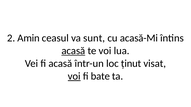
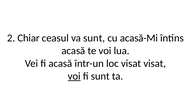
Amin: Amin -> Chiar
acasă at (73, 51) underline: present -> none
loc ținut: ținut -> visat
fi bate: bate -> sunt
